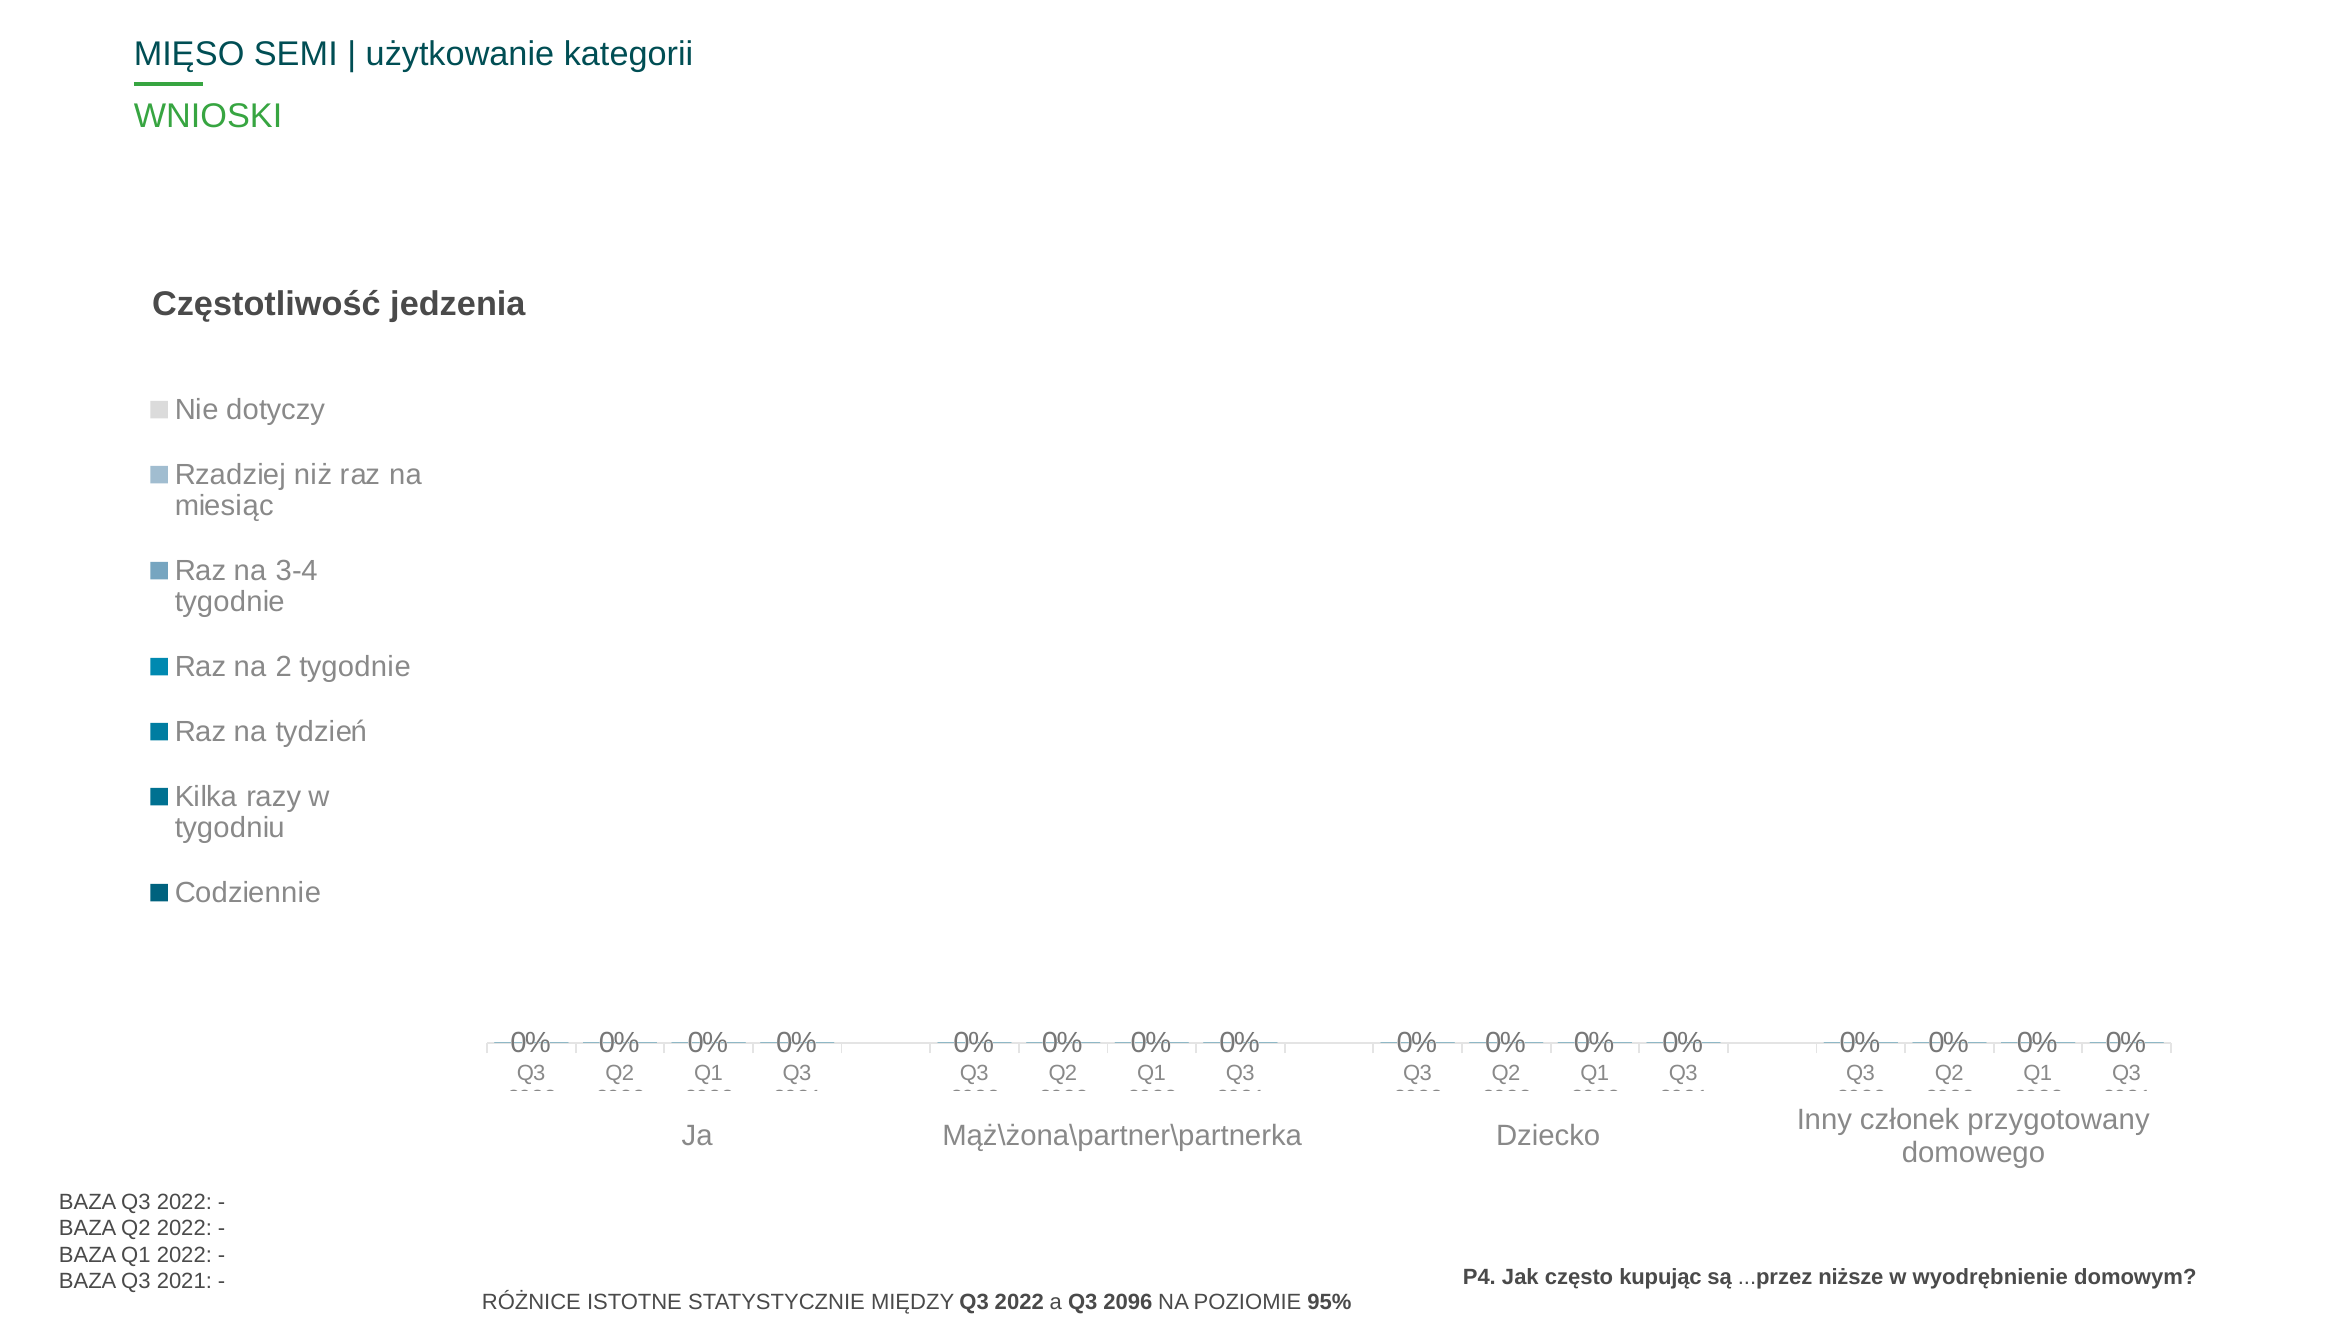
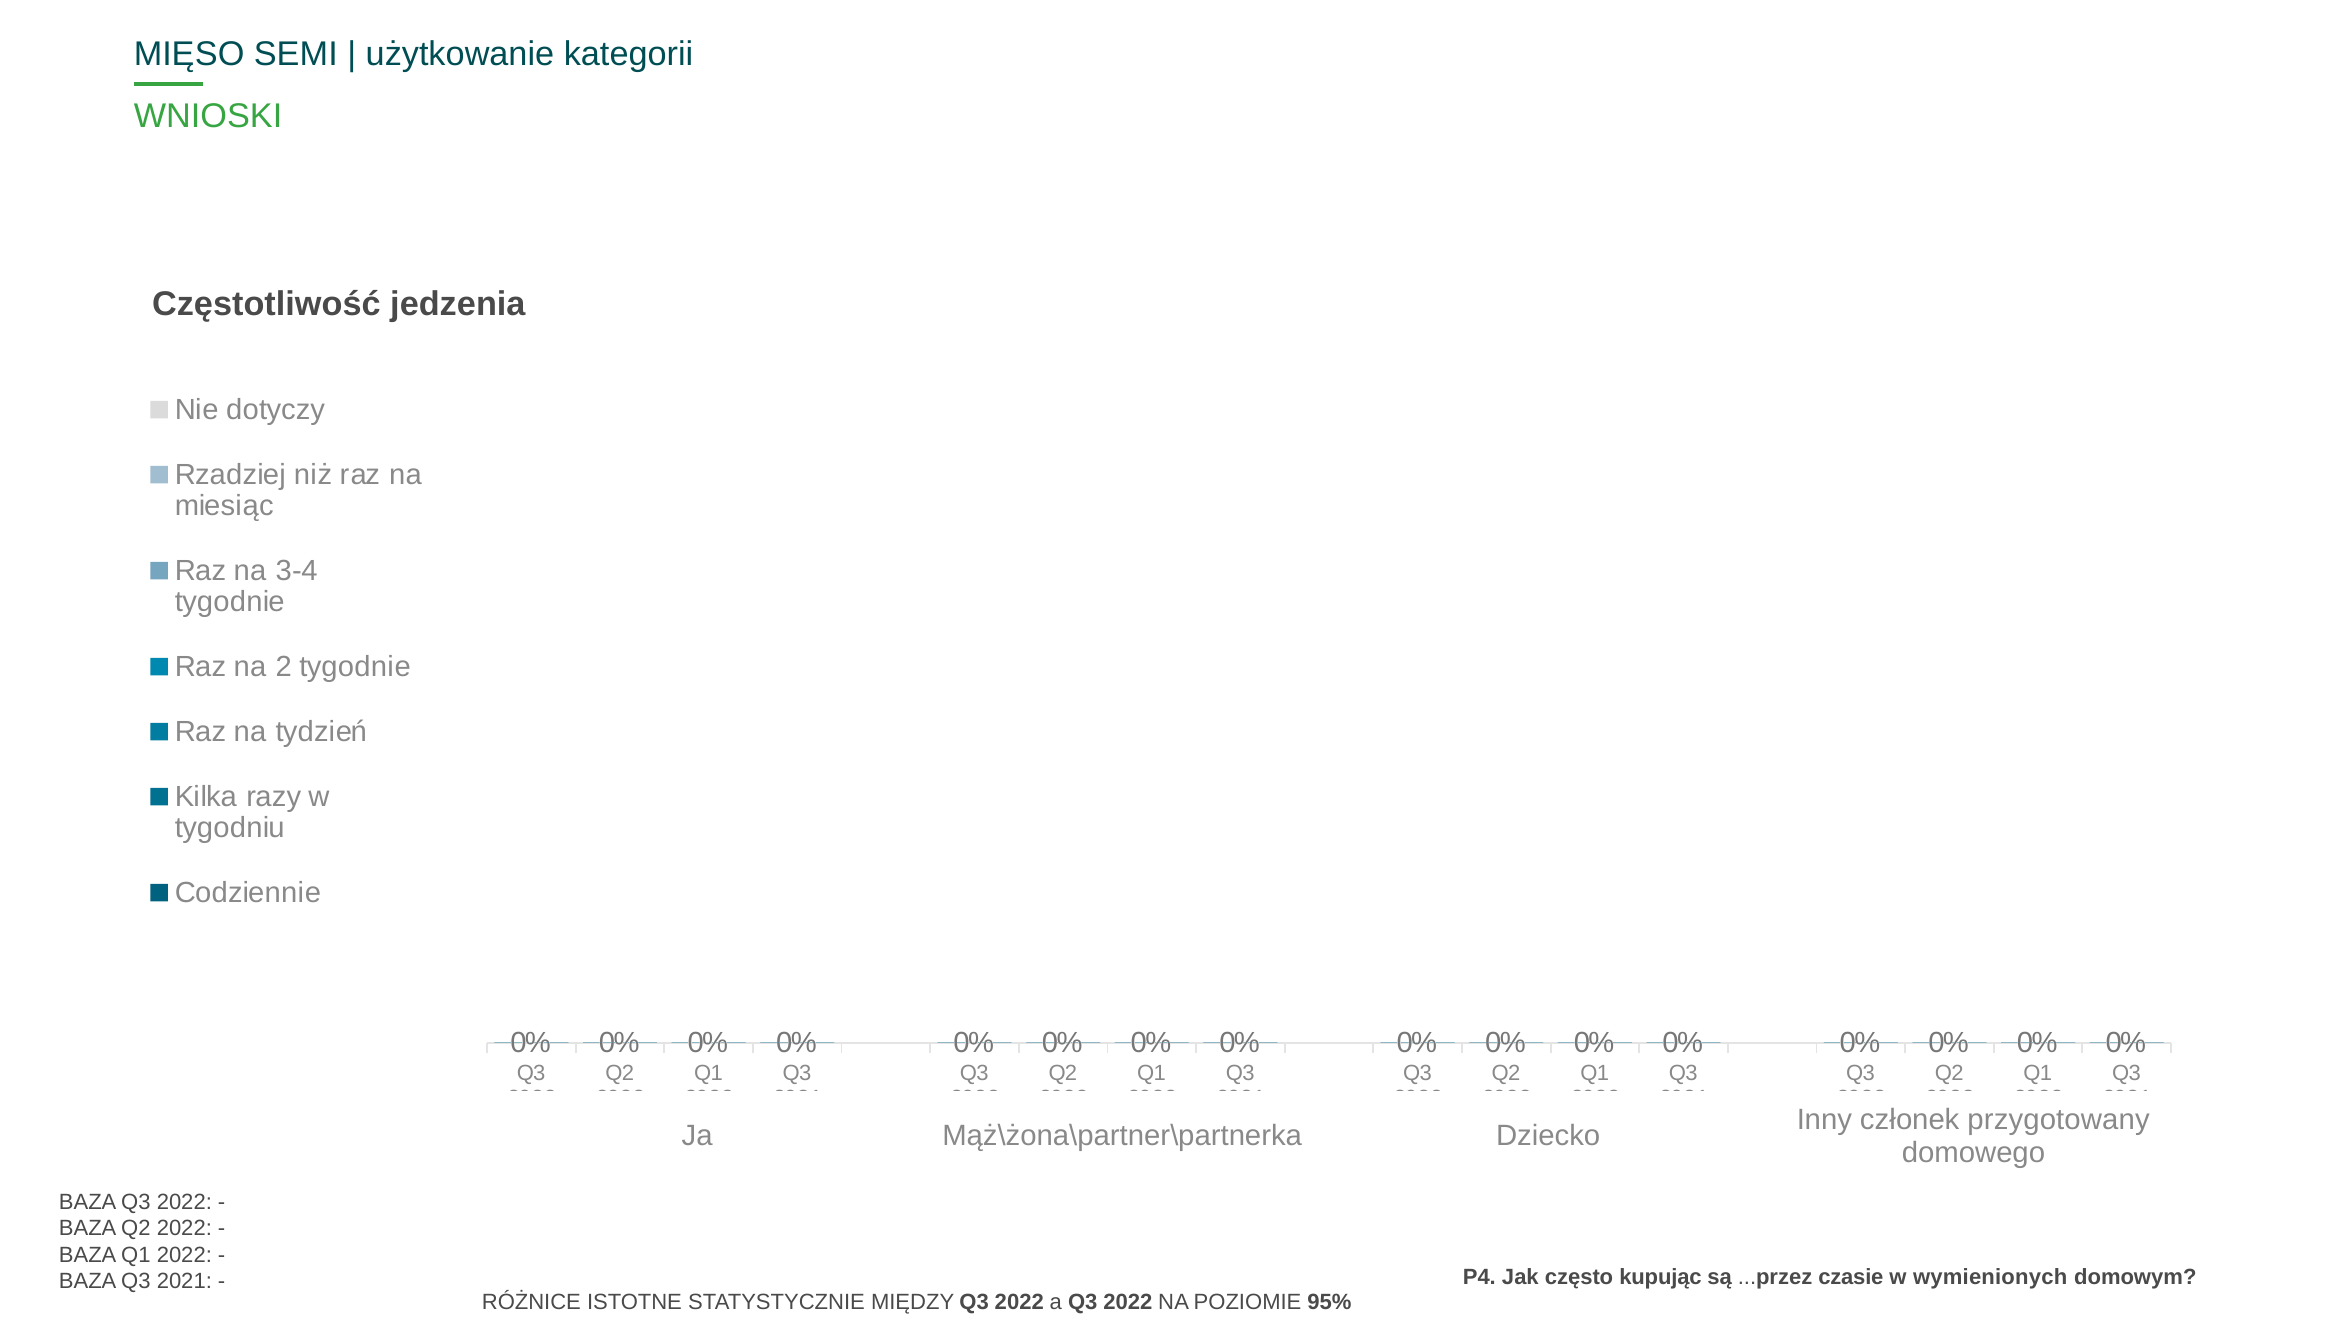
niższe: niższe -> czasie
wyodrębnienie: wyodrębnienie -> wymienionych
a Q3 2096: 2096 -> 2022
